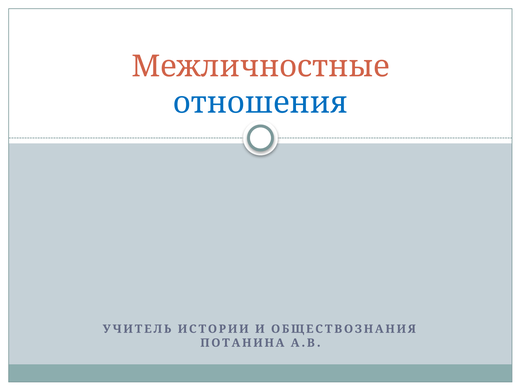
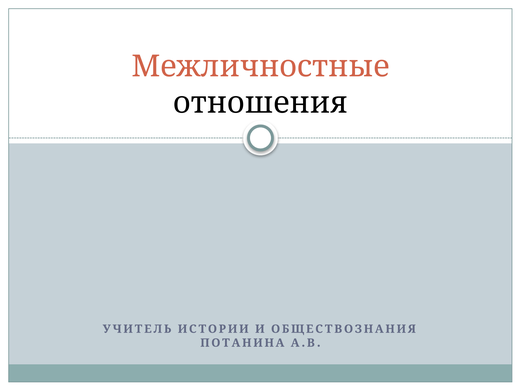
отношения colour: blue -> black
